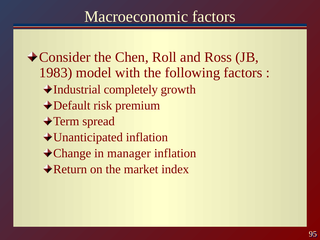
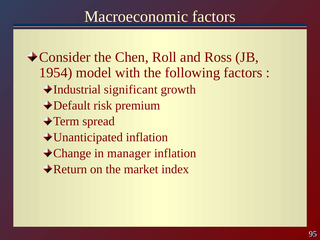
1983: 1983 -> 1954
completely: completely -> significant
